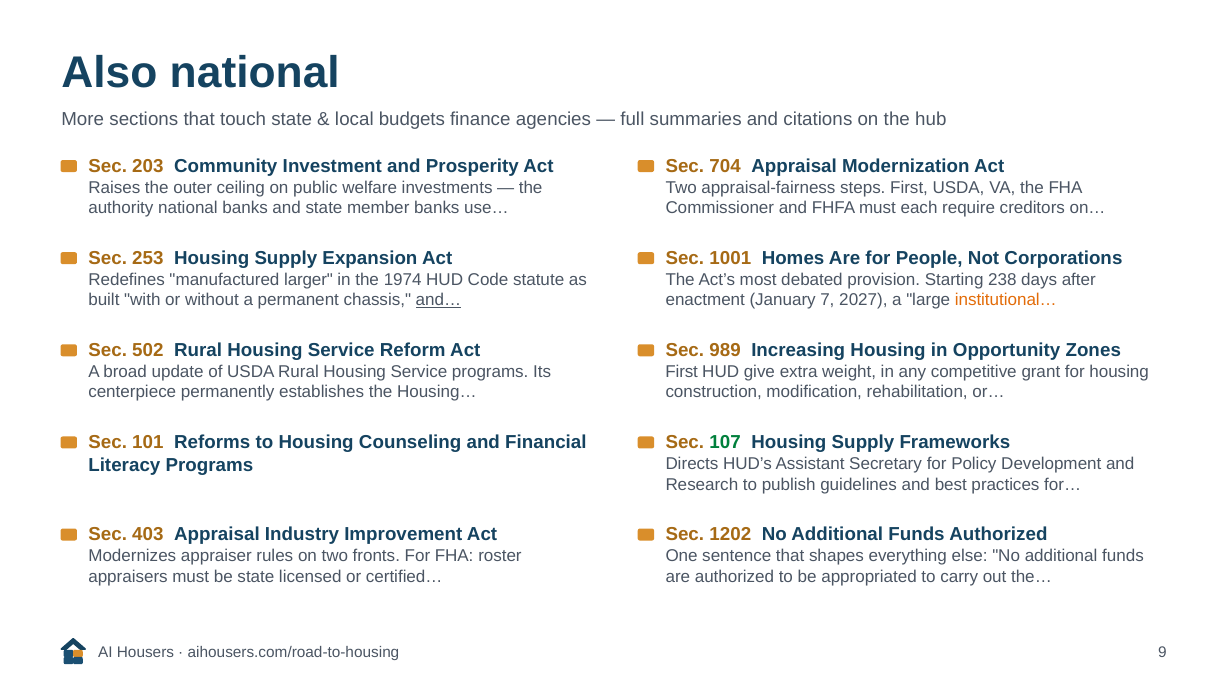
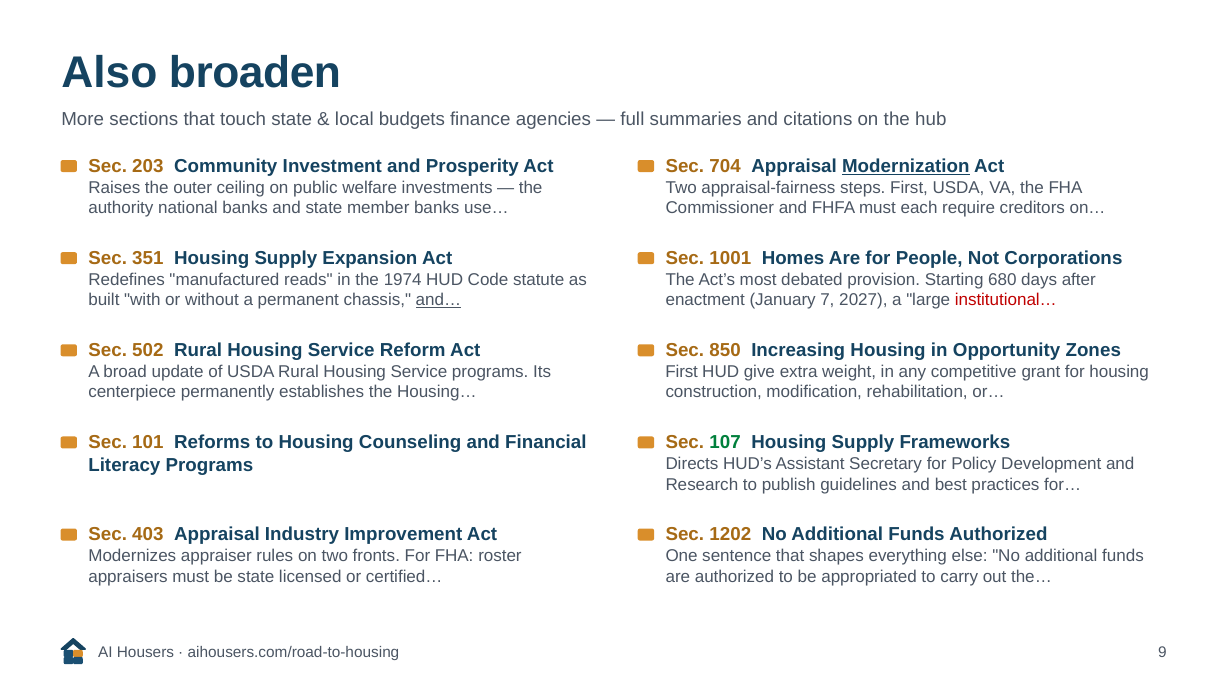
Also national: national -> broaden
Modernization underline: none -> present
253: 253 -> 351
larger: larger -> reads
238: 238 -> 680
institutional… colour: orange -> red
989: 989 -> 850
